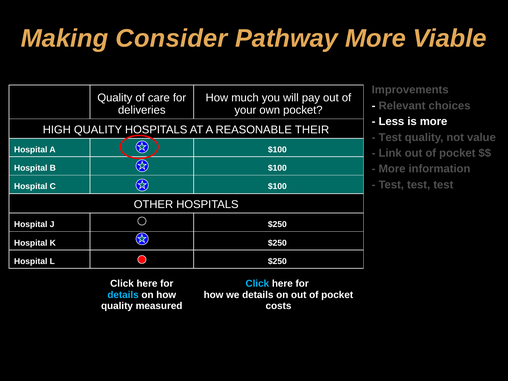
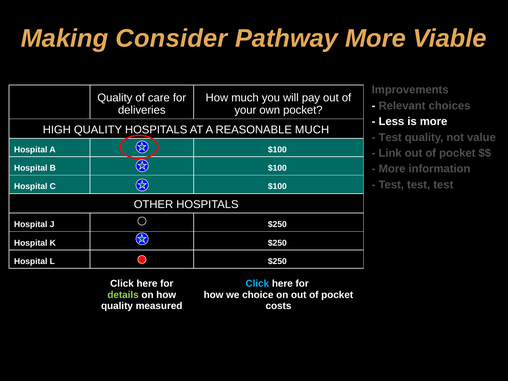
REASONABLE THEIR: THEIR -> MUCH
details at (123, 295) colour: light blue -> light green
we details: details -> choice
